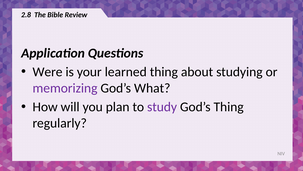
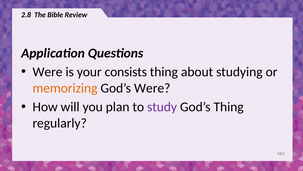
learned: learned -> consists
memorizing colour: purple -> orange
God’s What: What -> Were
